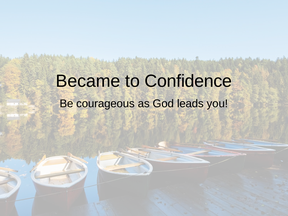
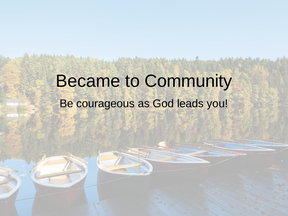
Confidence: Confidence -> Community
